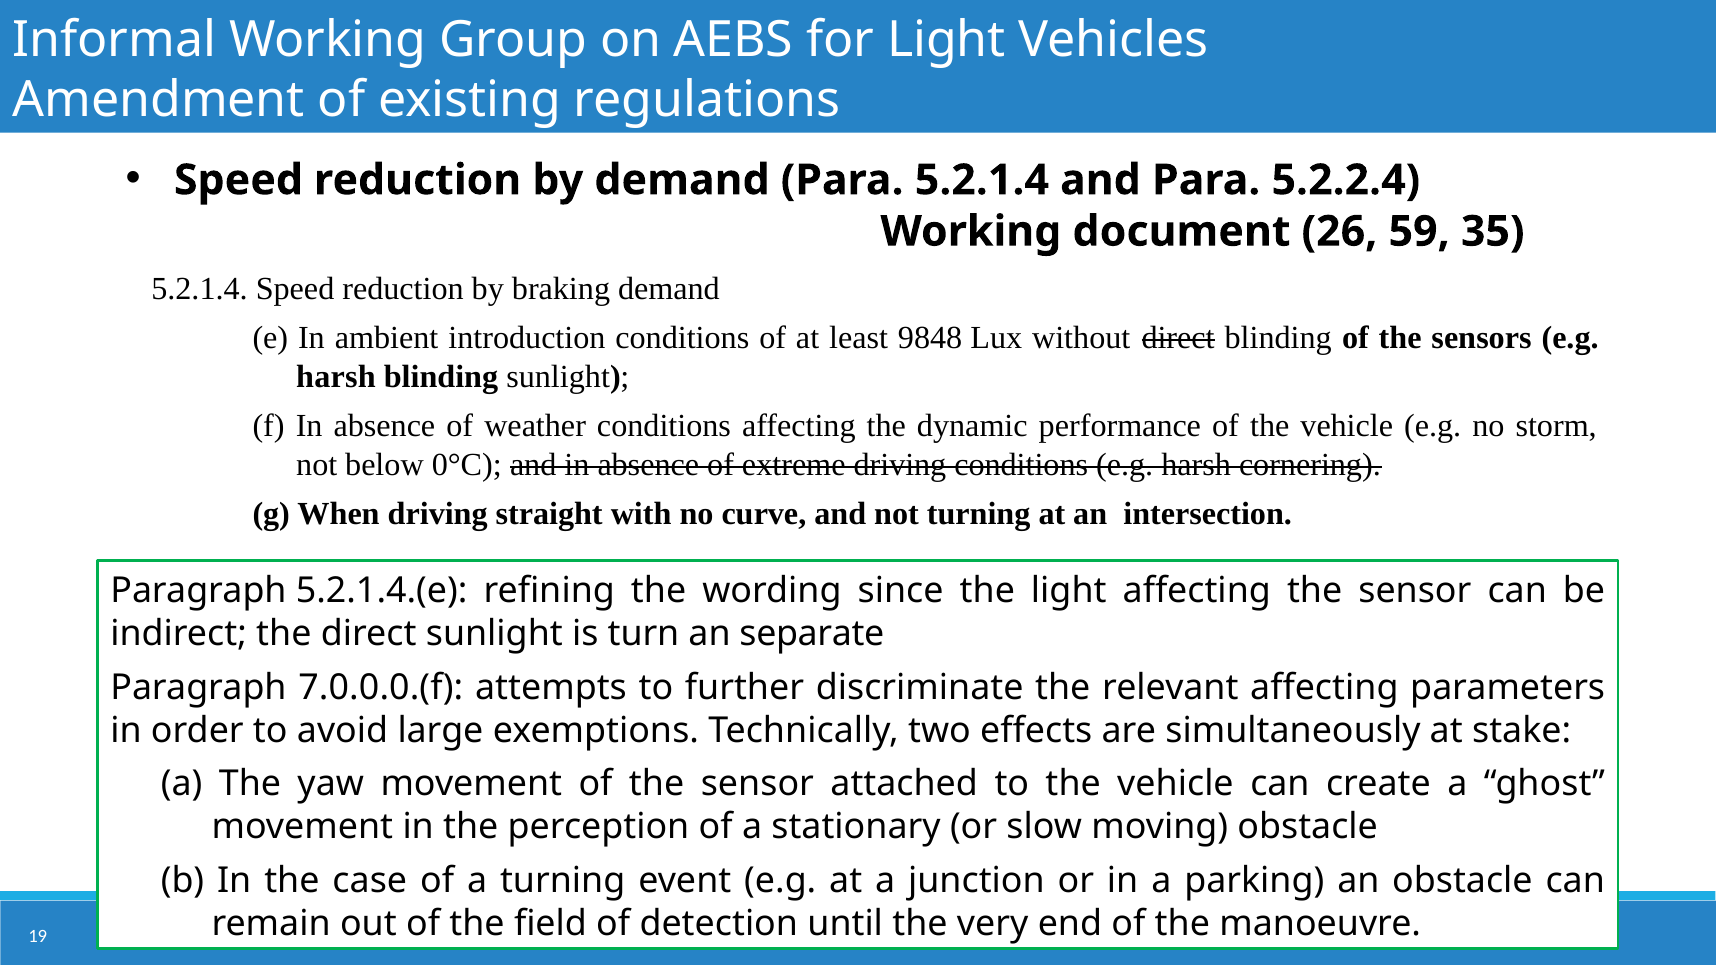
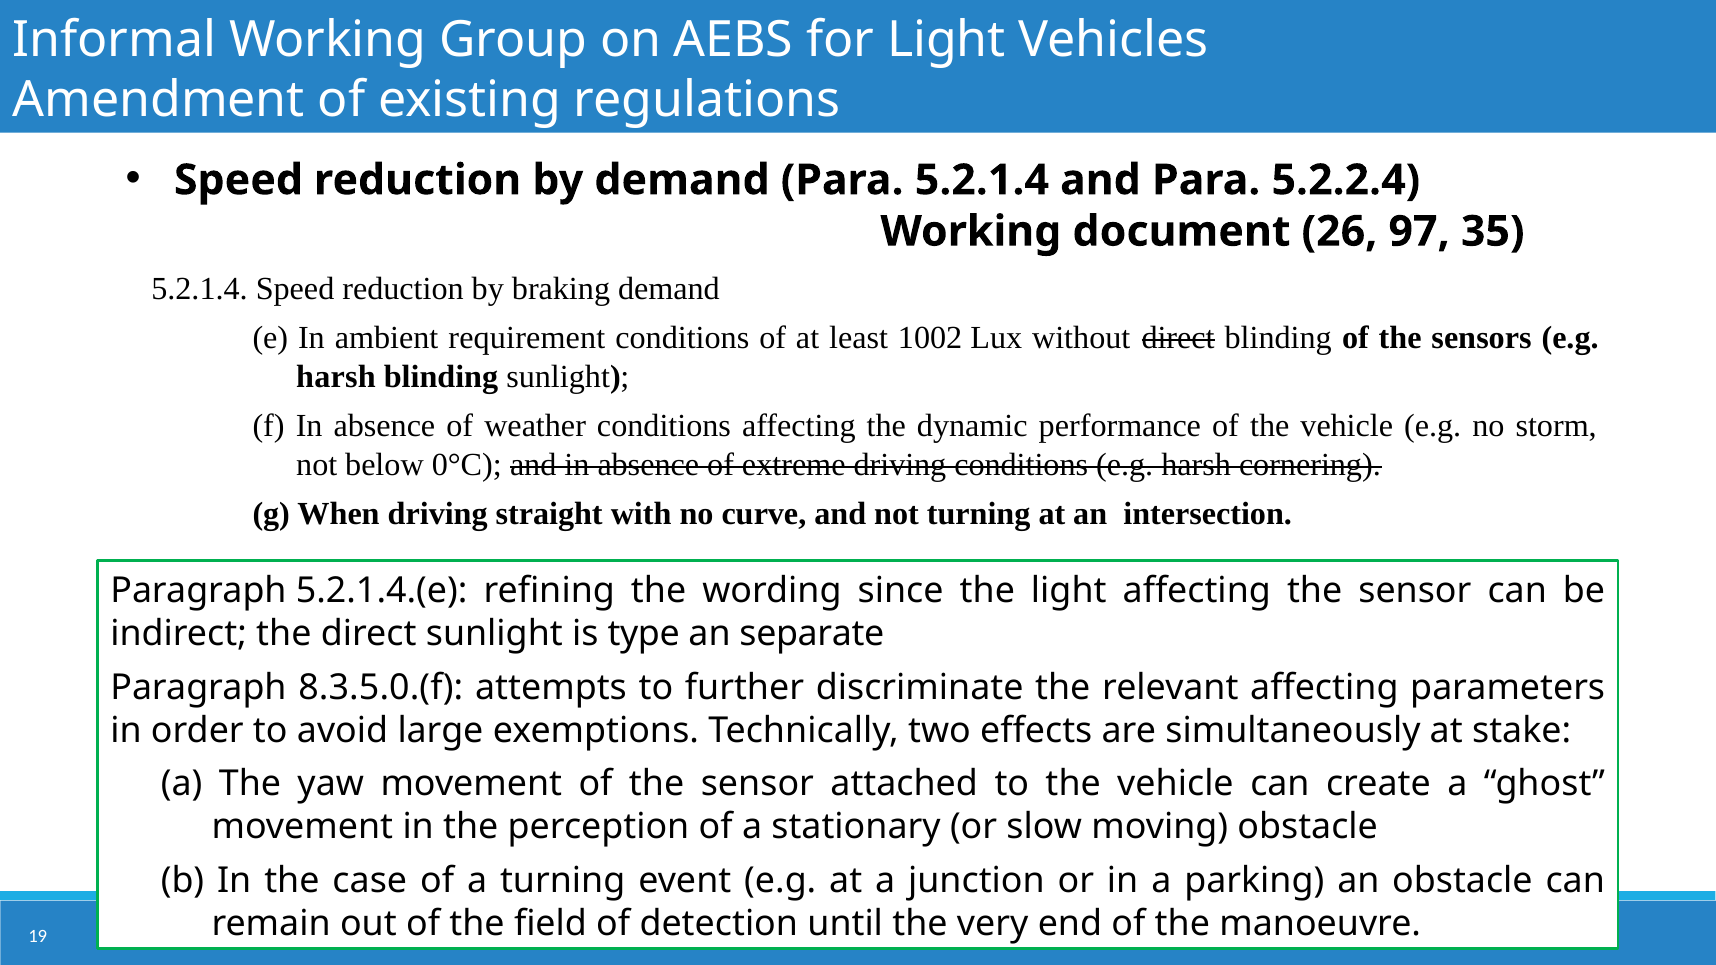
59: 59 -> 97
introduction: introduction -> requirement
9848: 9848 -> 1002
turn: turn -> type
7.0.0.0.(f: 7.0.0.0.(f -> 8.3.5.0.(f
